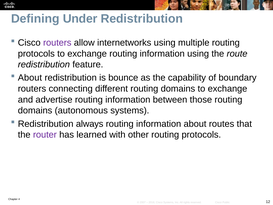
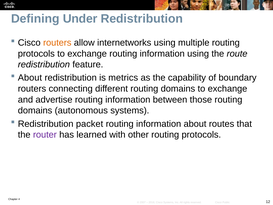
routers at (57, 43) colour: purple -> orange
bounce: bounce -> metrics
always: always -> packet
